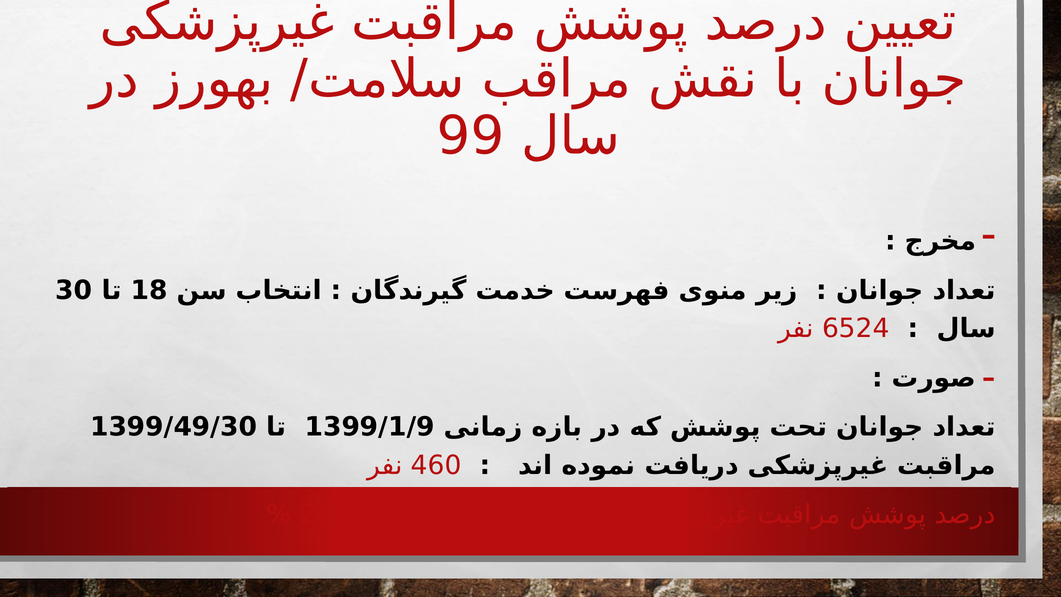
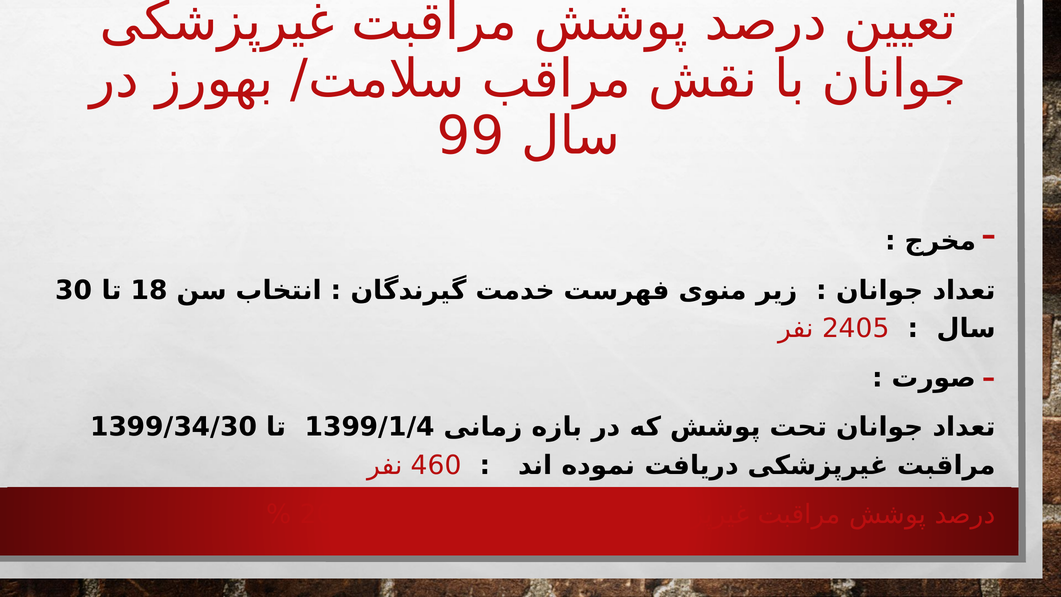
6524: 6524 -> 2405
1399/49/30: 1399/49/30 -> 1399/34/30
1399/1/9: 1399/1/9 -> 1399/1/4
